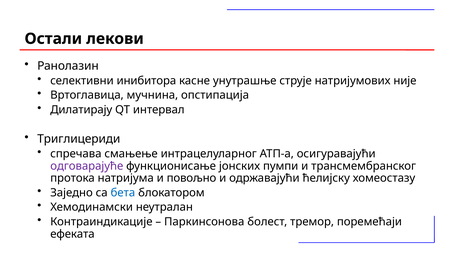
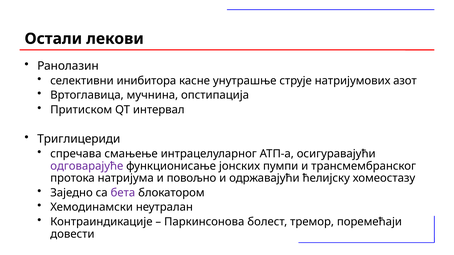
није: није -> азот
Дилатирају: Дилатирају -> Притиском
бета colour: blue -> purple
ефеката: ефеката -> довести
